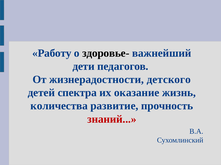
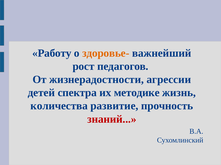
здоровье- colour: black -> orange
дети: дети -> рост
детского: детского -> агрессии
оказание: оказание -> методике
